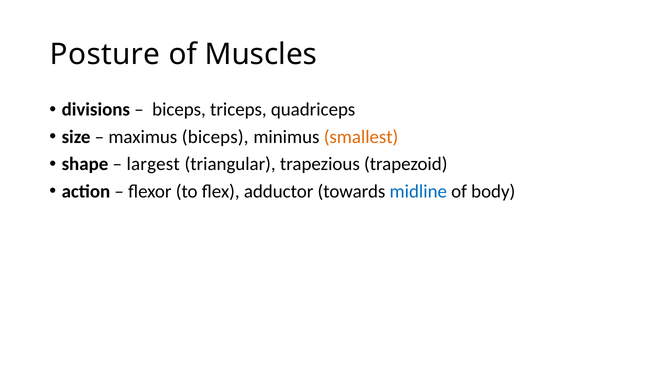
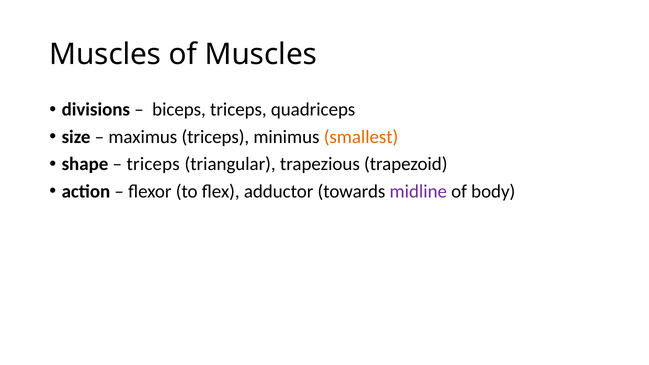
Posture at (105, 55): Posture -> Muscles
maximus biceps: biceps -> triceps
largest at (153, 164): largest -> triceps
midline colour: blue -> purple
